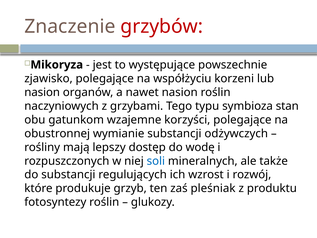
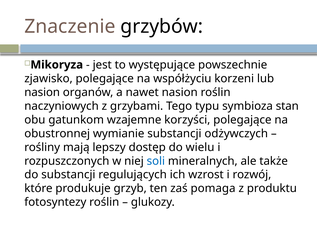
grzybów colour: red -> black
wodę: wodę -> wielu
pleśniak: pleśniak -> pomaga
